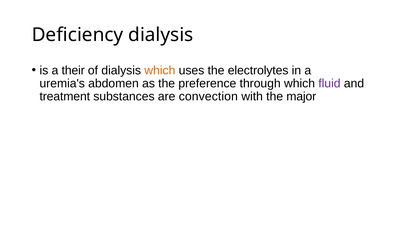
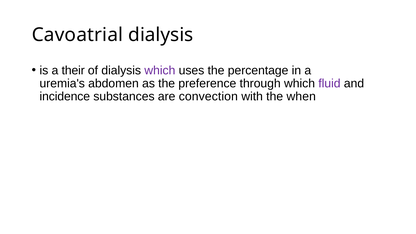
Deficiency: Deficiency -> Cavoatrial
which at (160, 70) colour: orange -> purple
electrolytes: electrolytes -> percentage
treatment: treatment -> incidence
major: major -> when
